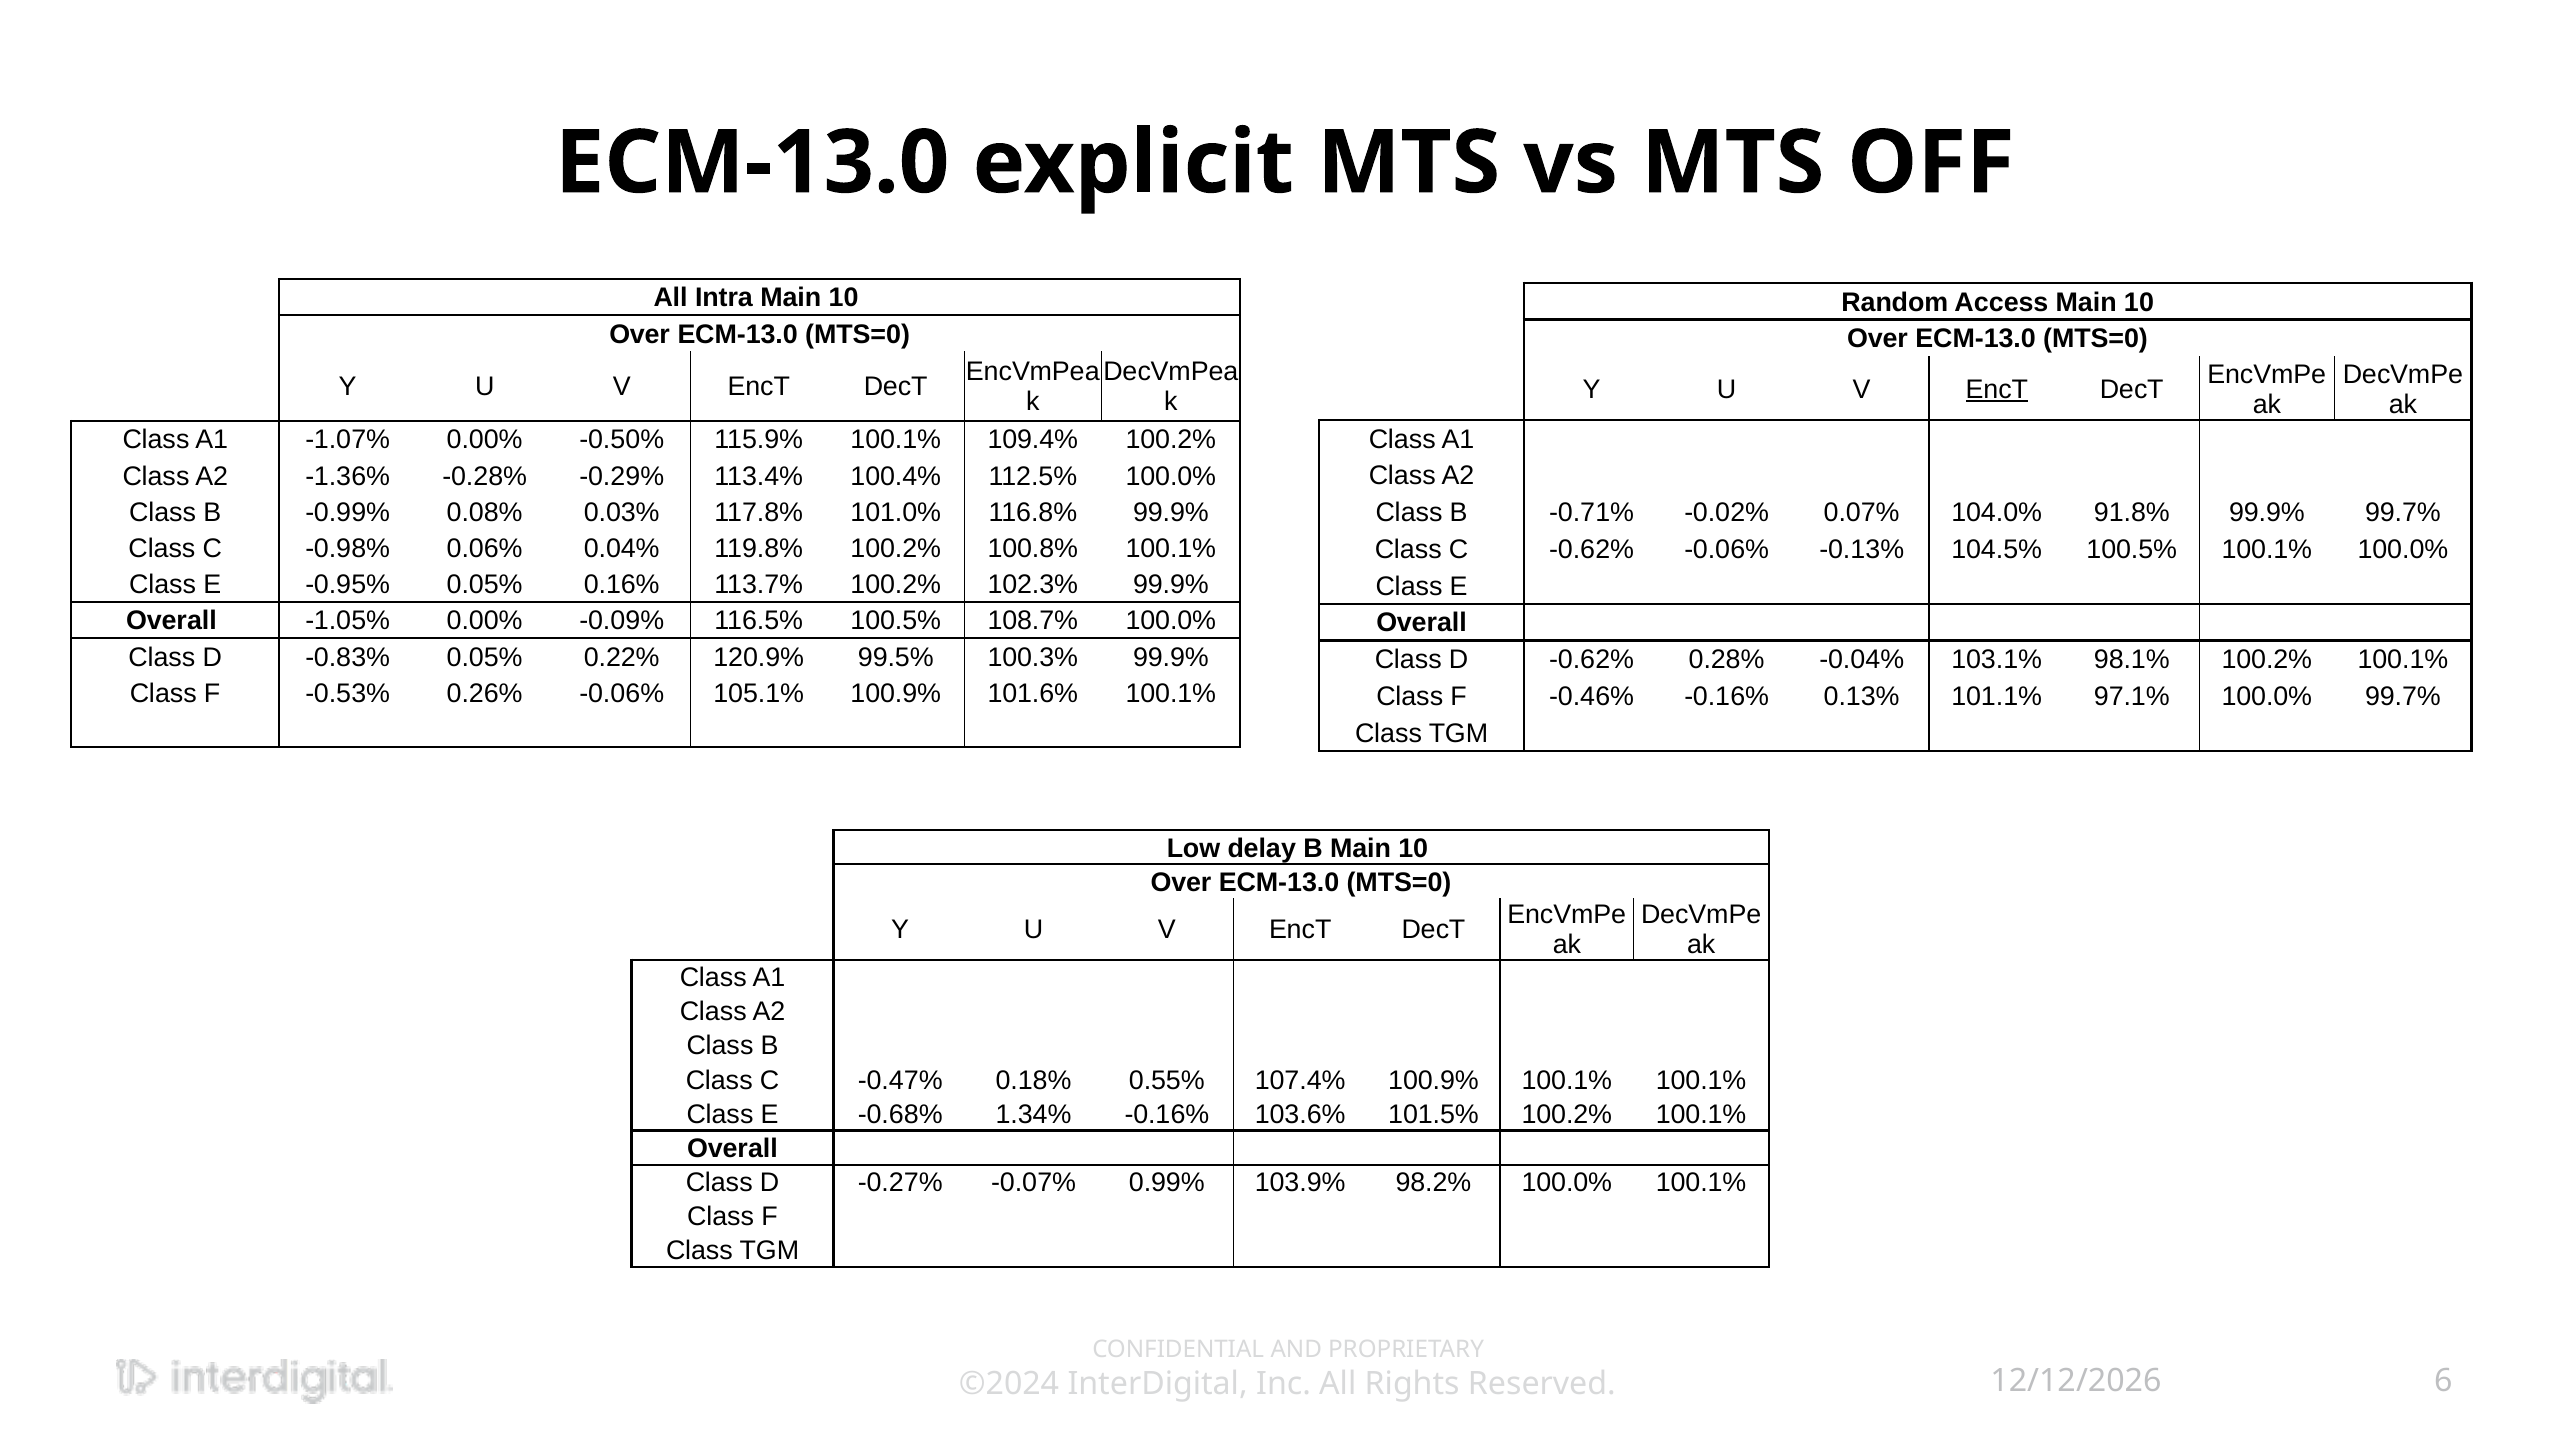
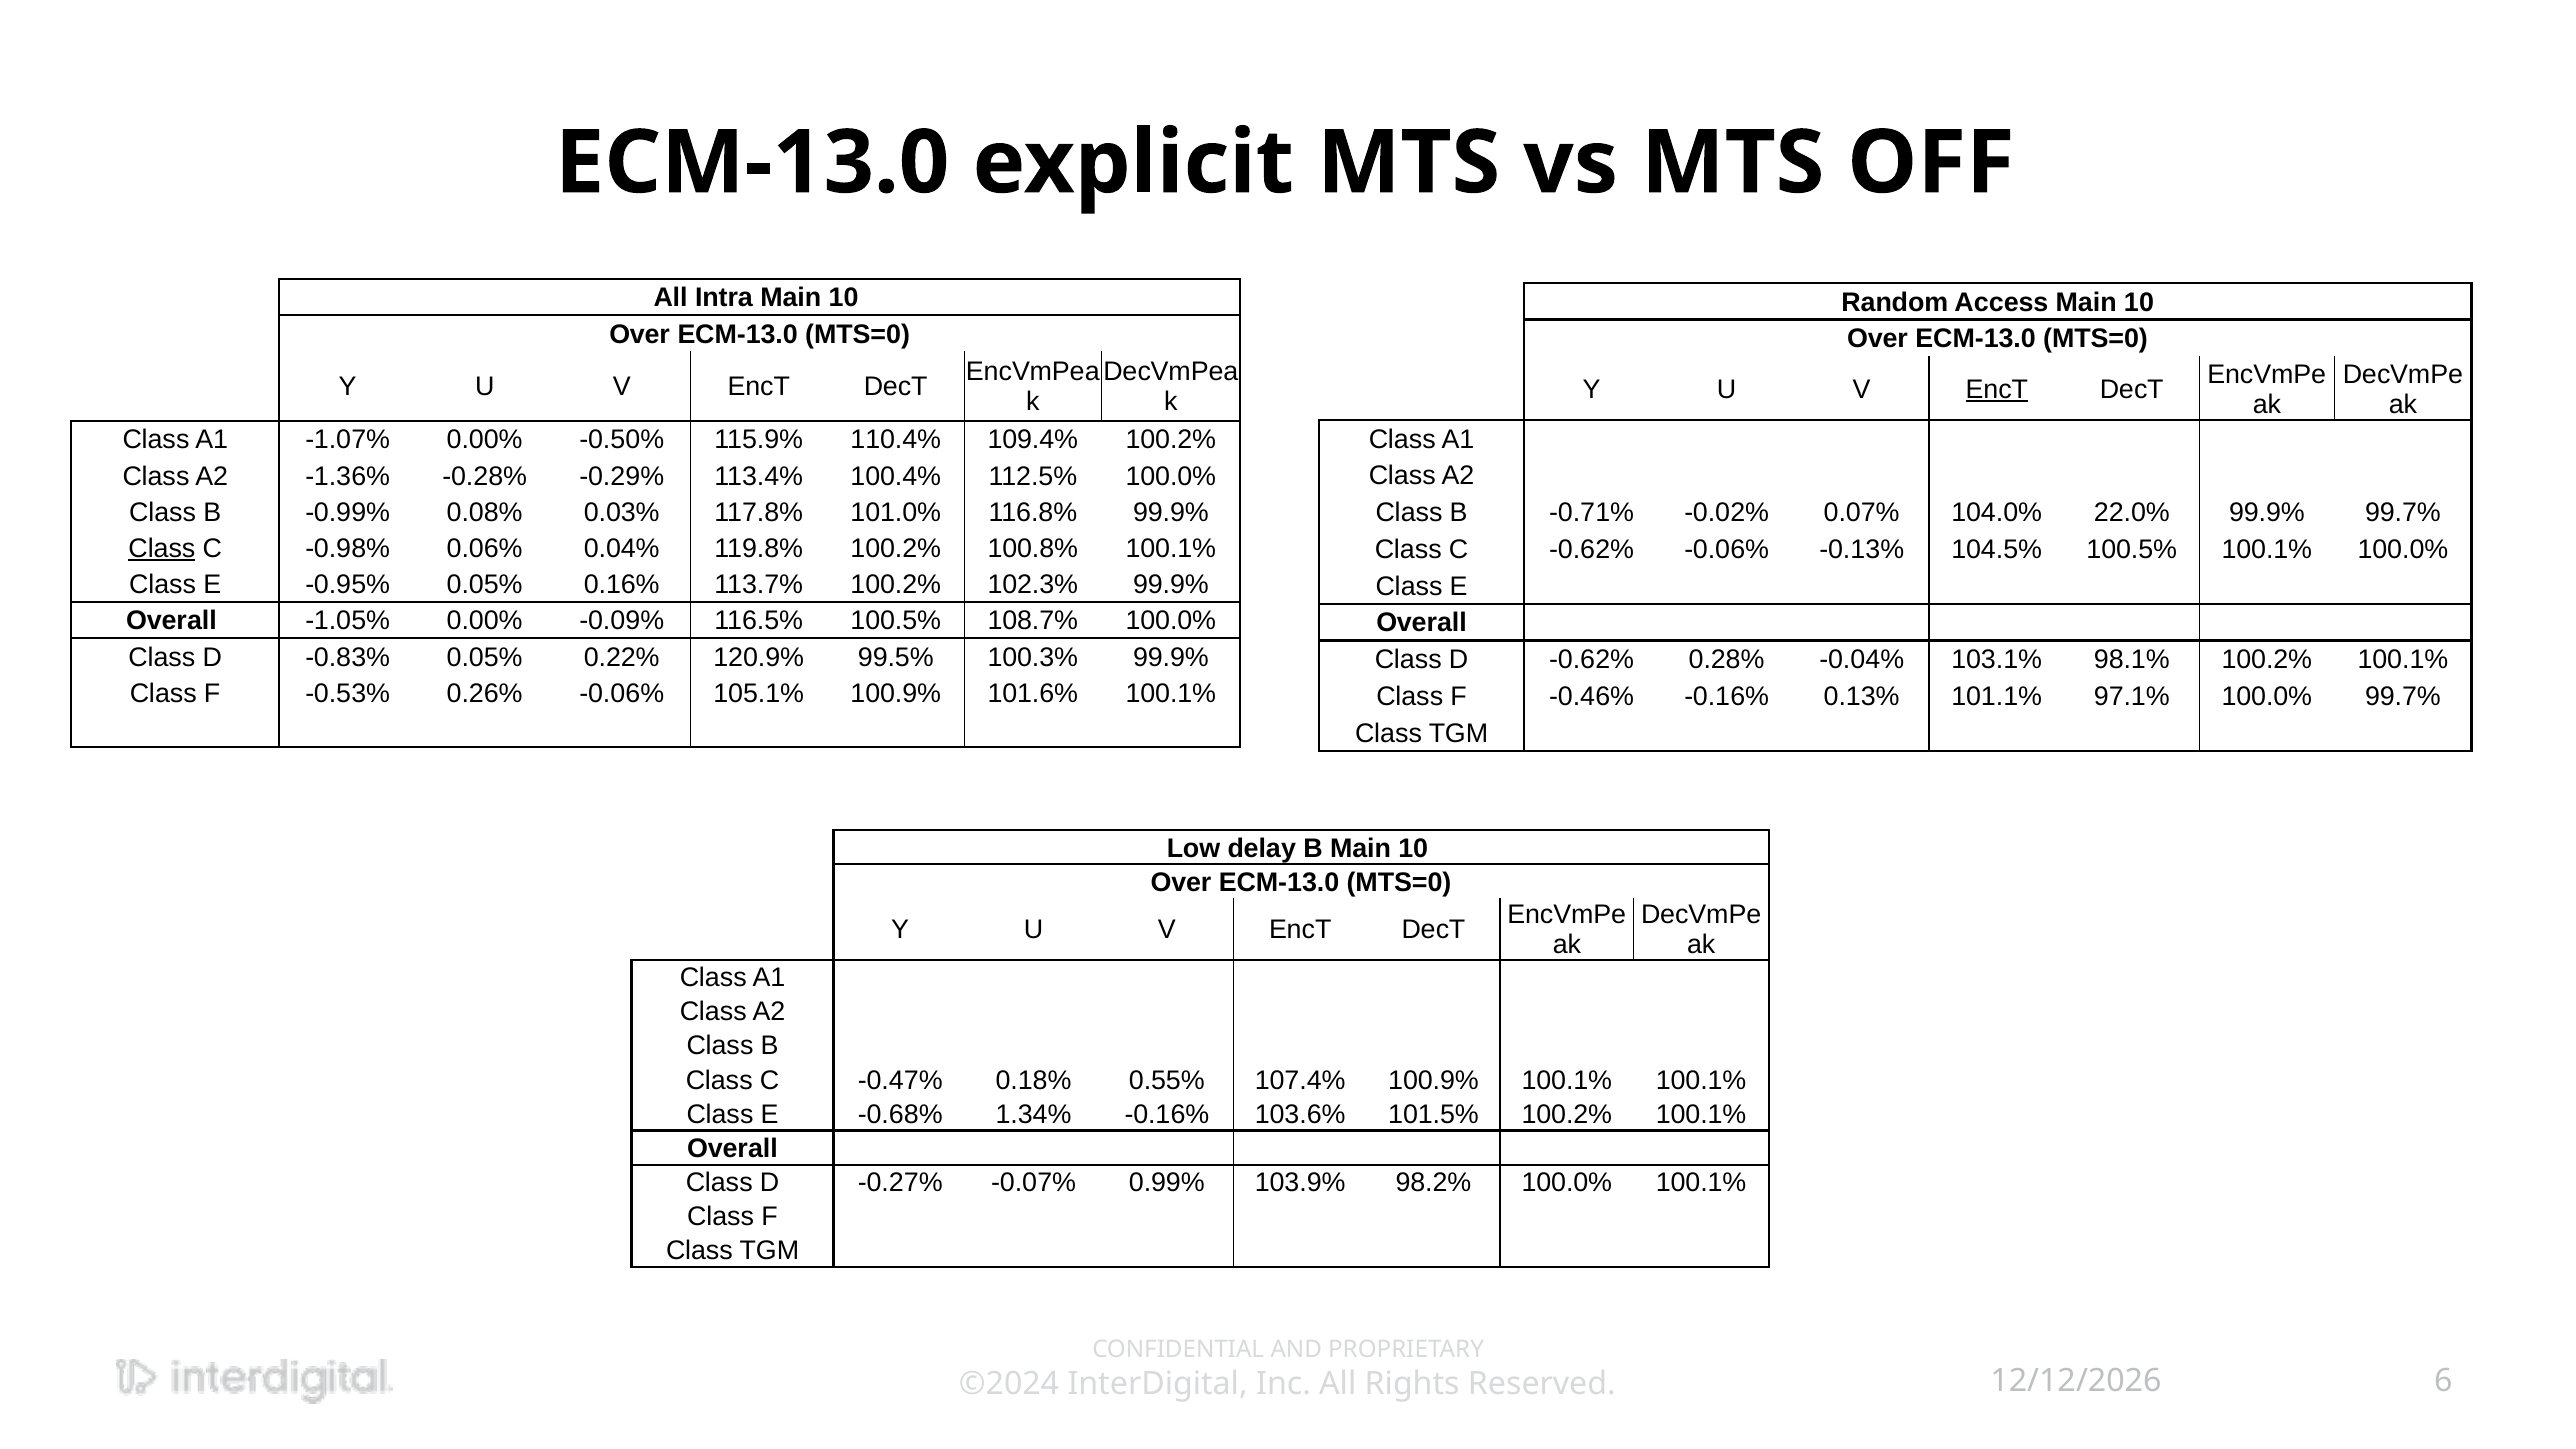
115.9% 100.1%: 100.1% -> 110.4%
91.8%: 91.8% -> 22.0%
Class at (162, 549) underline: none -> present
